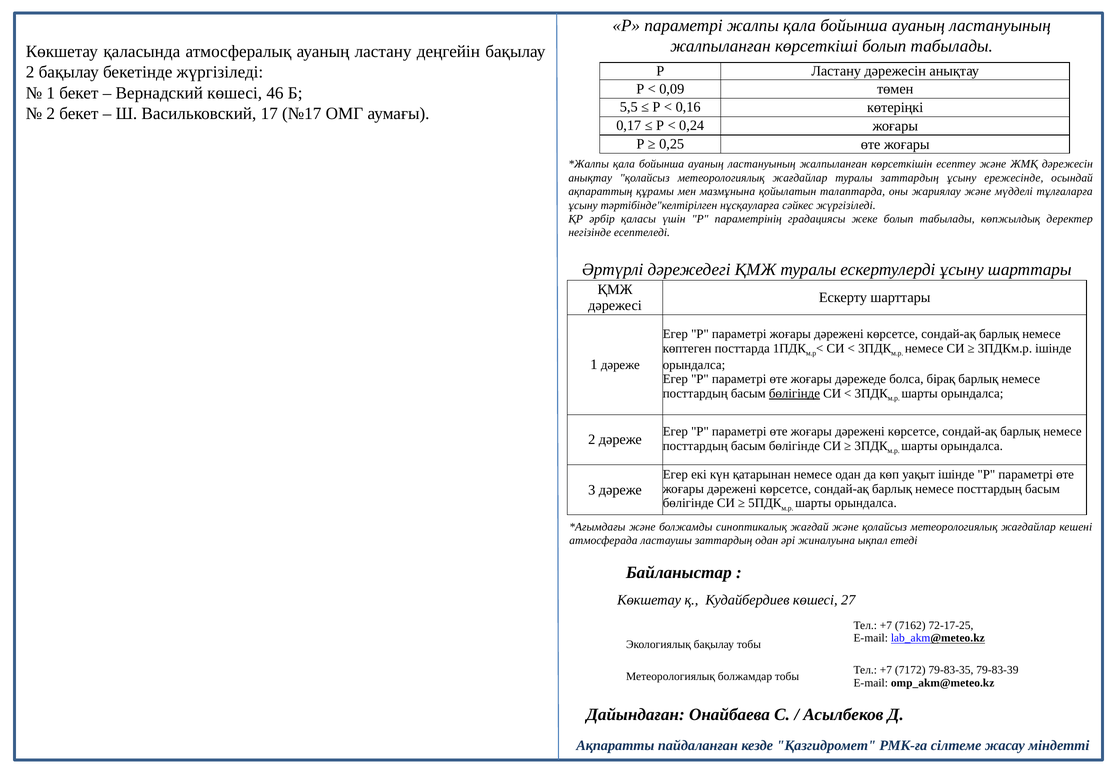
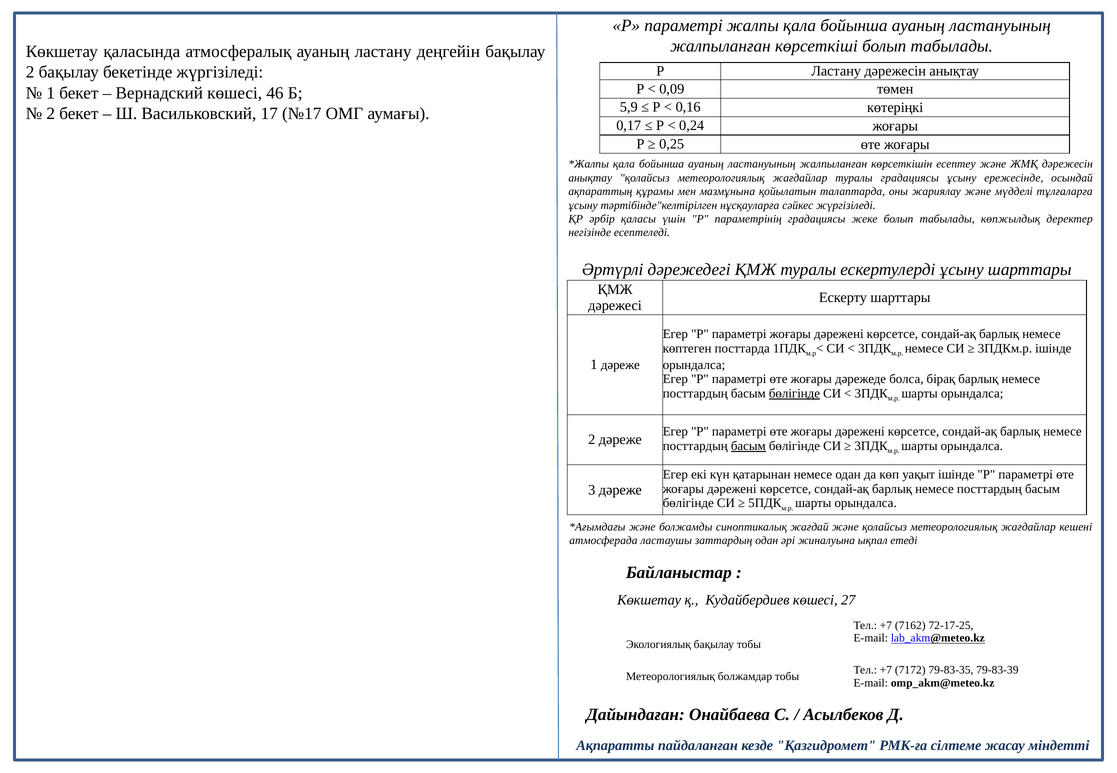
5,5: 5,5 -> 5,9
туралы заттардың: заттардың -> градациясы
басым at (748, 446) underline: none -> present
